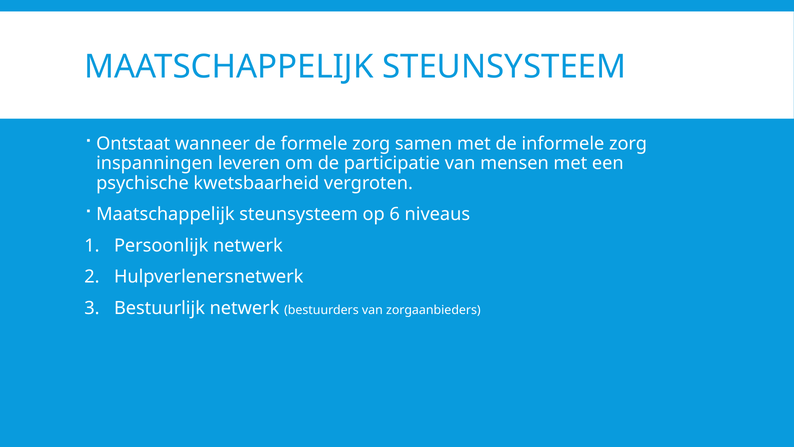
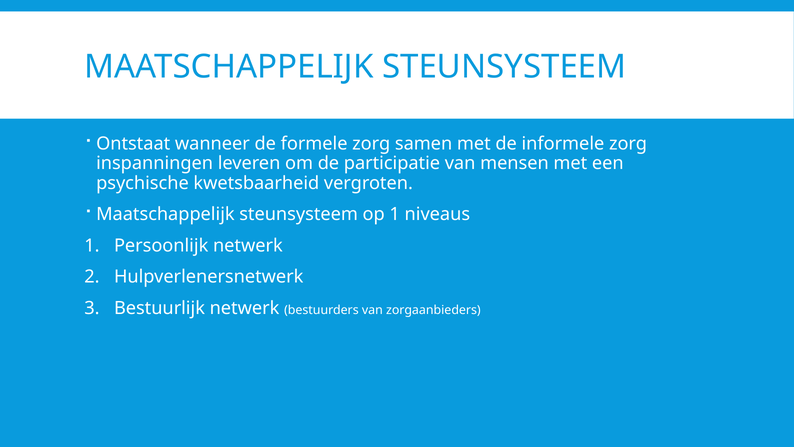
op 6: 6 -> 1
